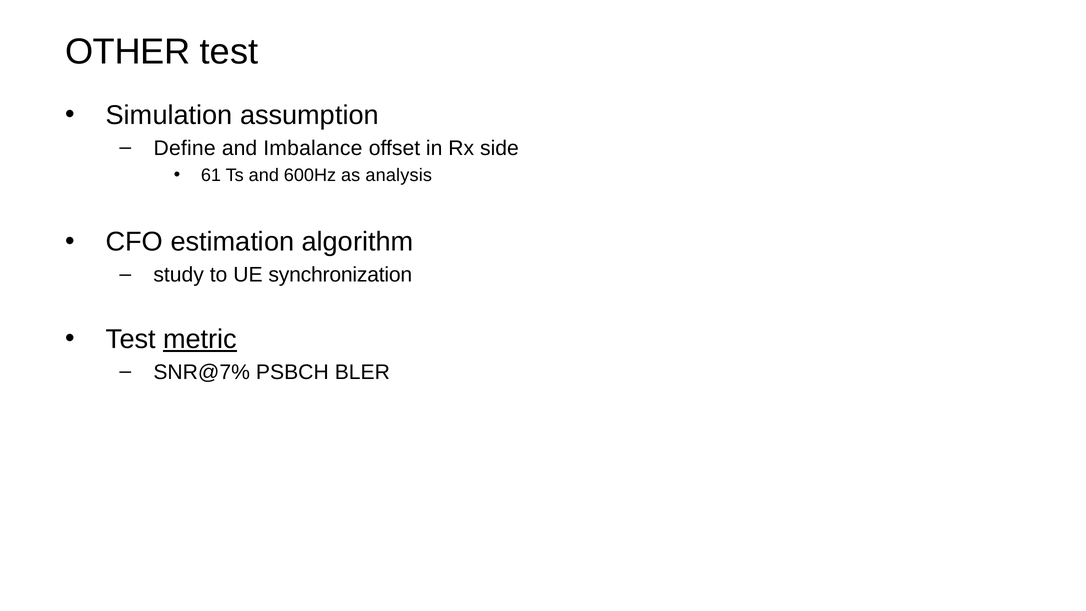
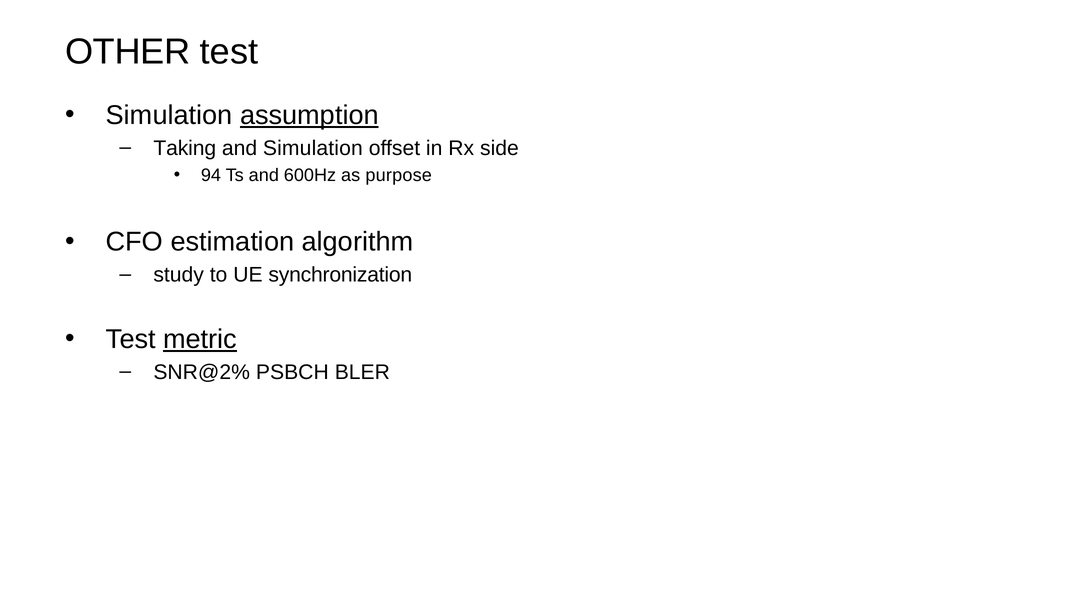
assumption underline: none -> present
Define: Define -> Taking
and Imbalance: Imbalance -> Simulation
61: 61 -> 94
analysis: analysis -> purpose
SNR@7%: SNR@7% -> SNR@2%
